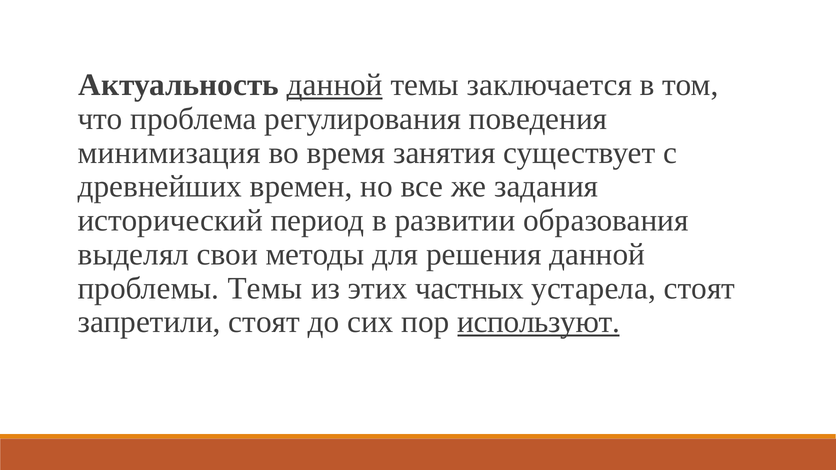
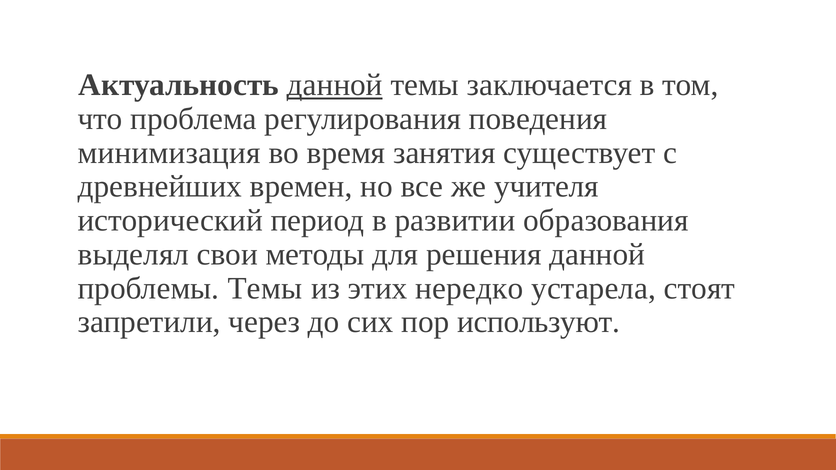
задания: задания -> учителя
частных: частных -> нередко
запретили стоят: стоят -> через
используют underline: present -> none
